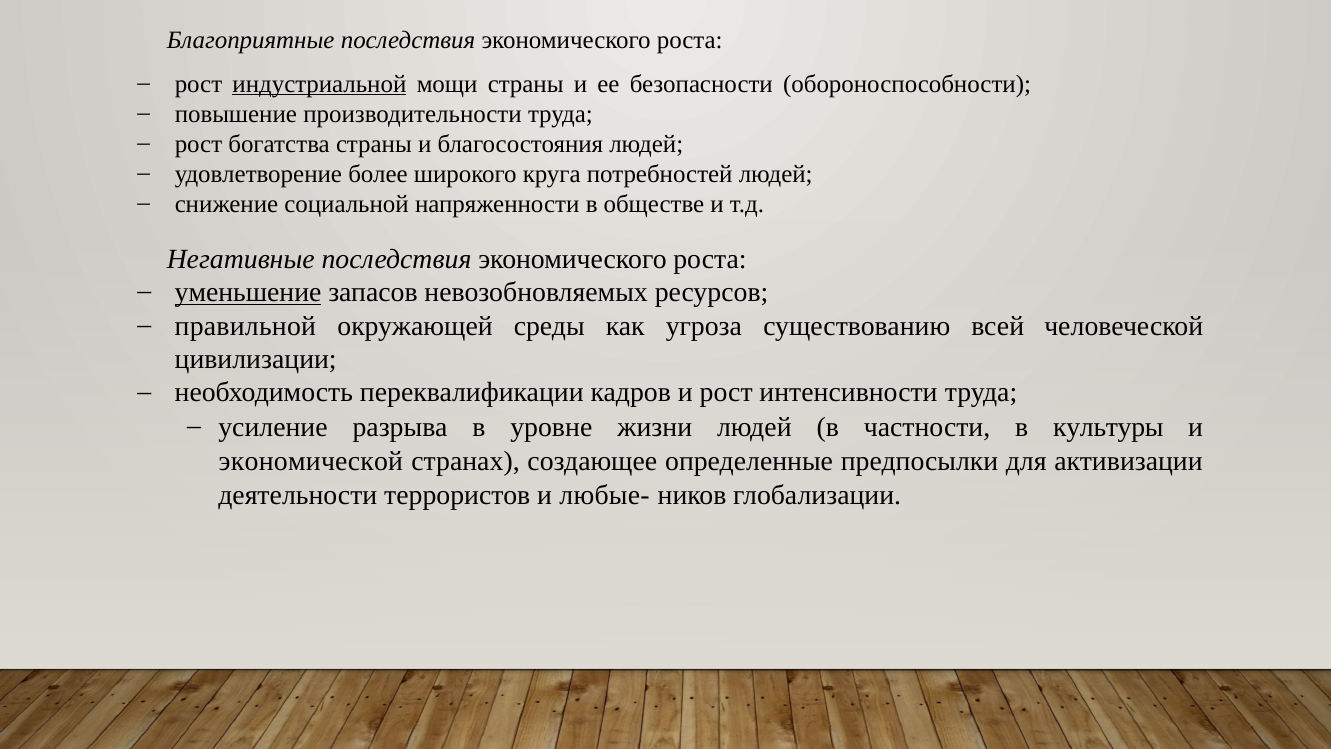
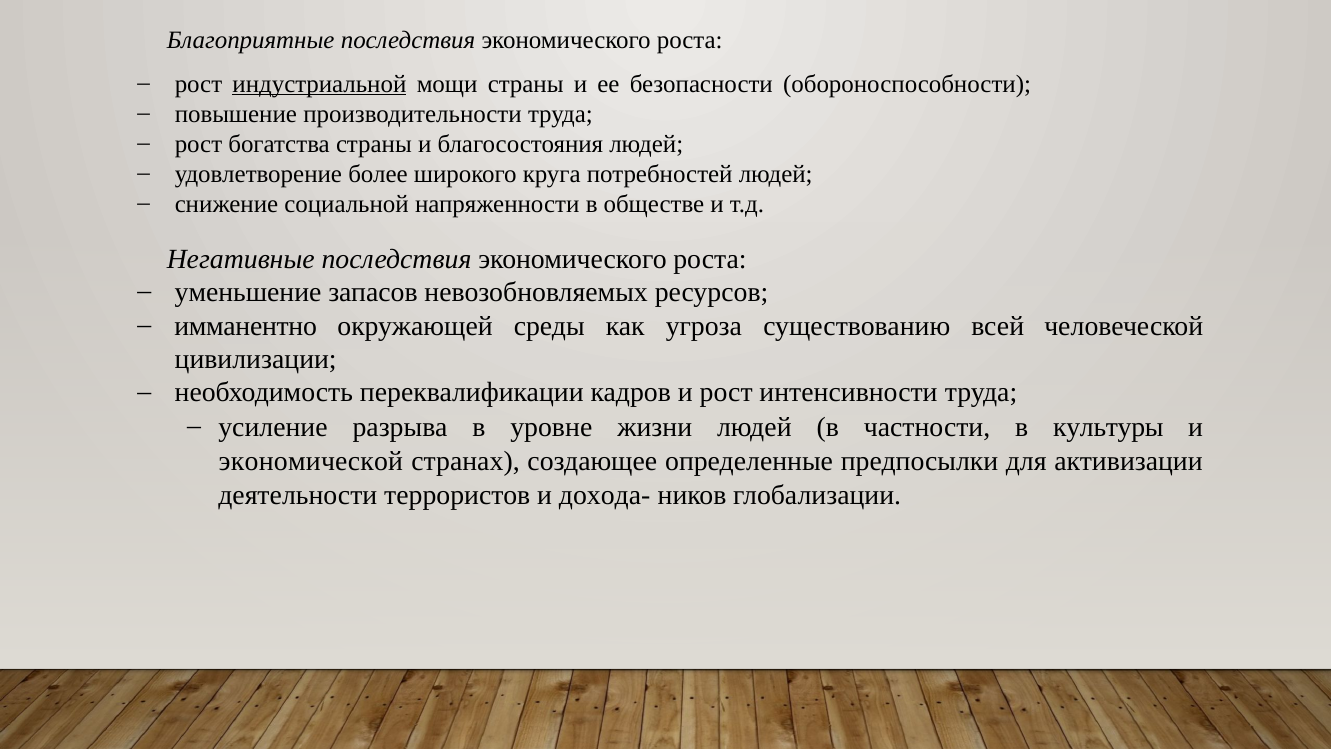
уменьшение underline: present -> none
правильной: правильной -> имманентно
любые-: любые- -> дохода-
